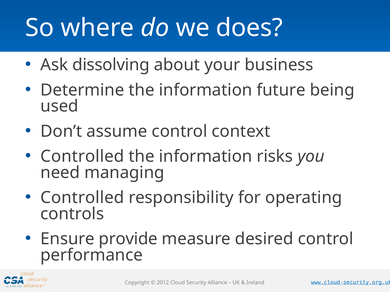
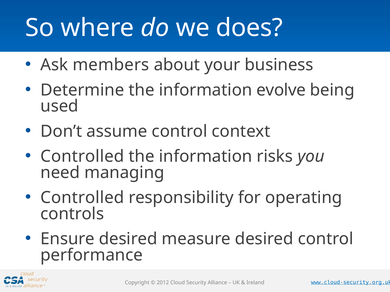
dissolving: dissolving -> members
future: future -> evolve
Ensure provide: provide -> desired
